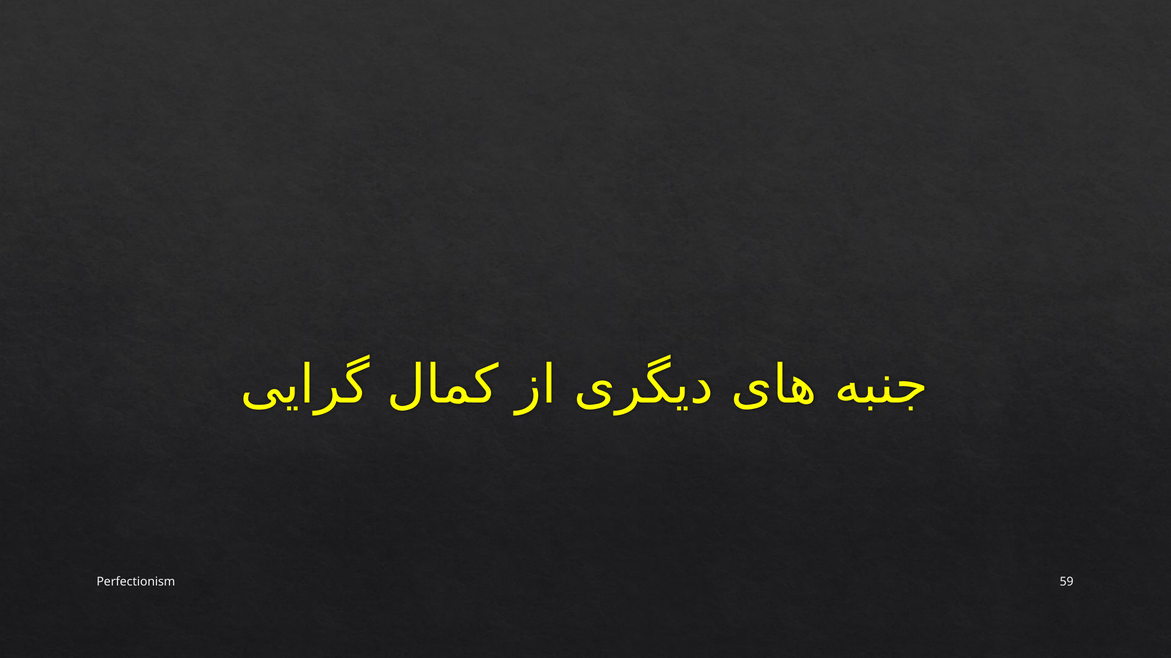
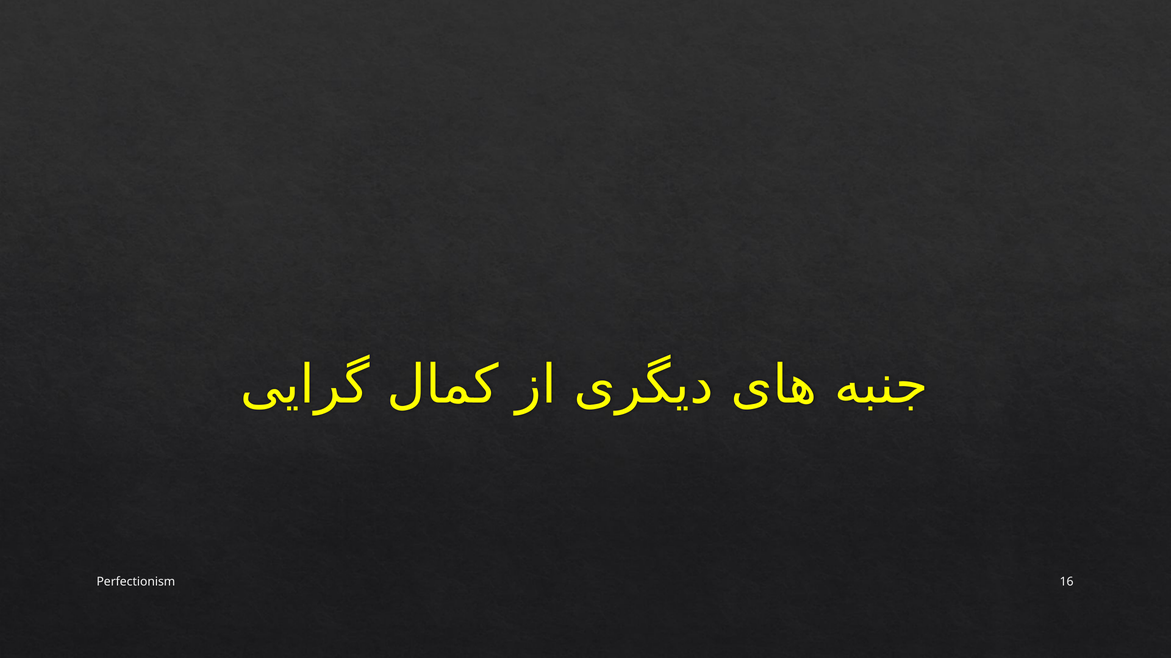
59: 59 -> 16
